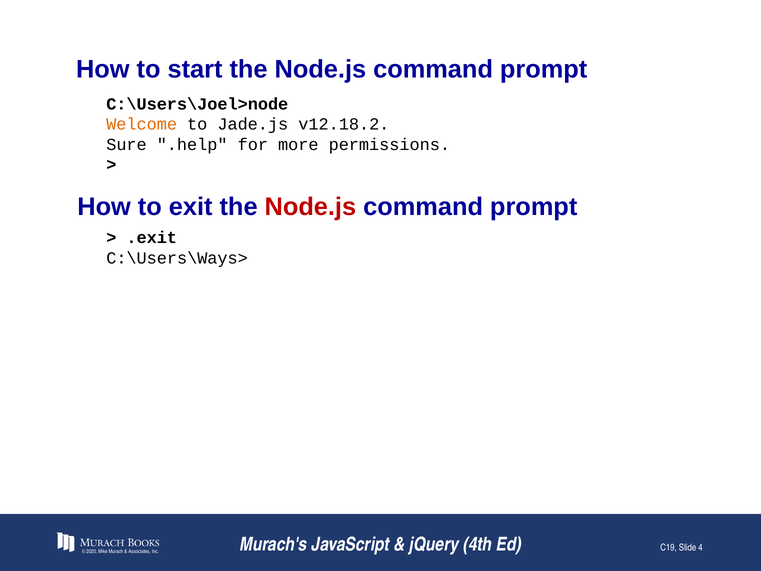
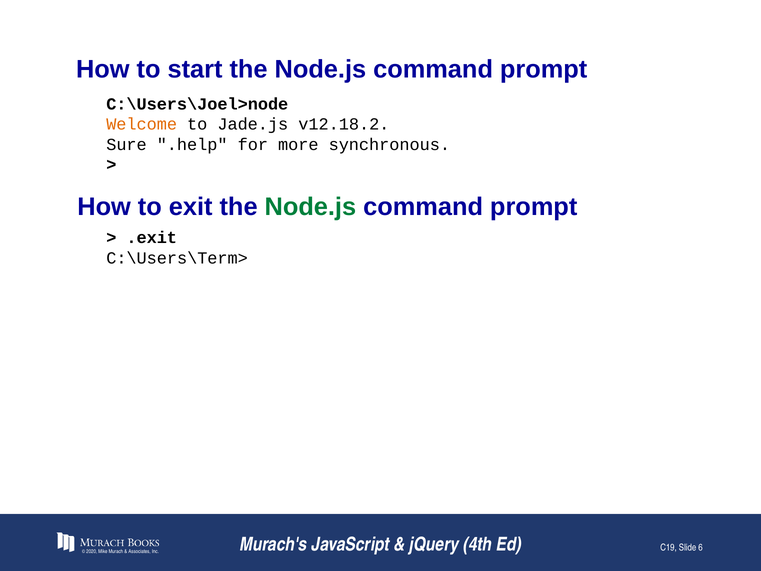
permissions: permissions -> synchronous
Node.js at (310, 207) colour: red -> green
C:\Users\Ways>: C:\Users\Ways> -> C:\Users\Term>
4: 4 -> 6
